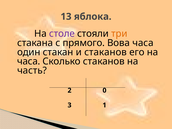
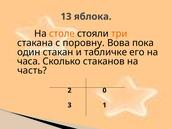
столе colour: purple -> orange
прямого: прямого -> поровну
Вова часа: часа -> пока
и стаканов: стаканов -> табличке
